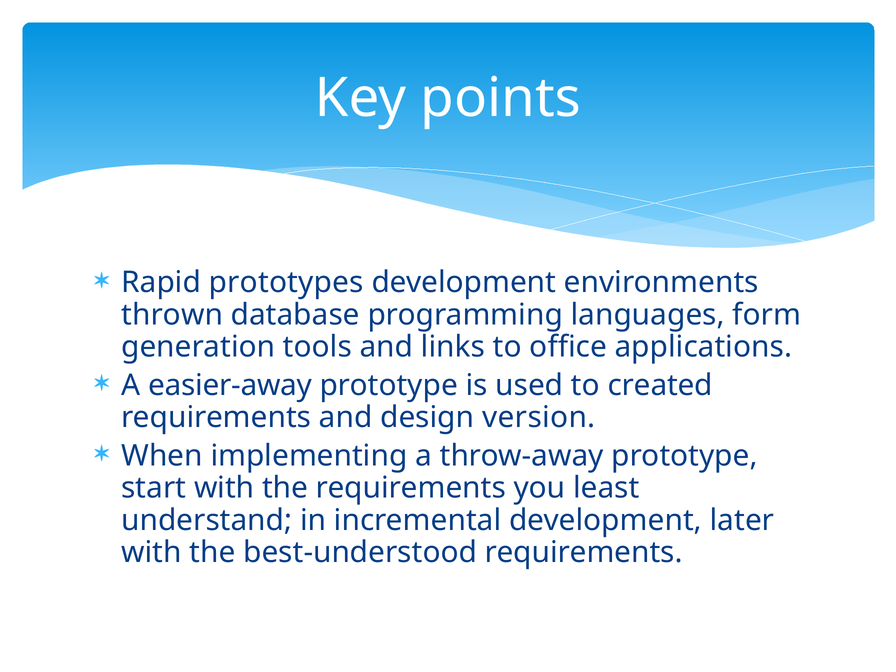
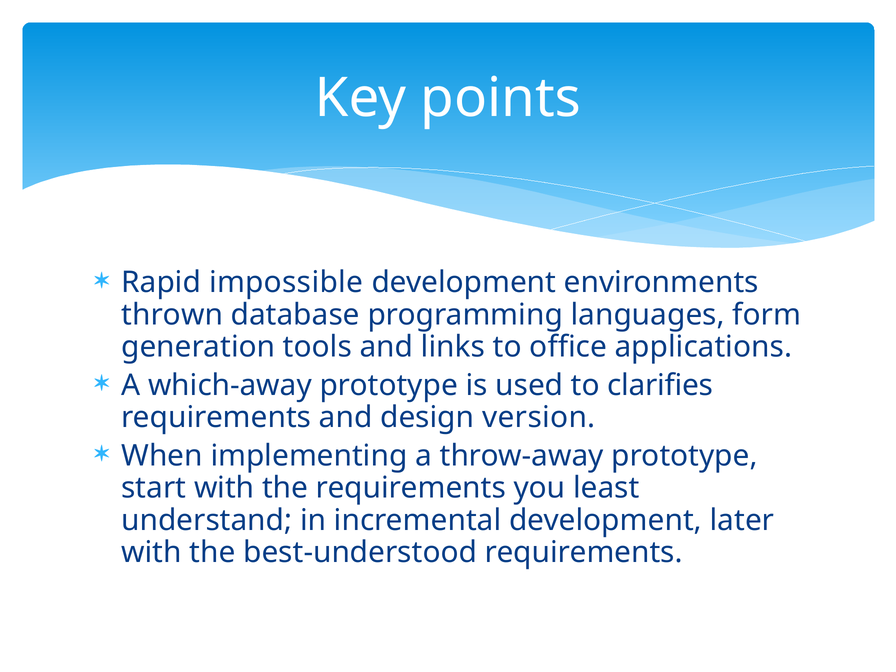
prototypes: prototypes -> impossible
easier-away: easier-away -> which-away
created: created -> clarifies
